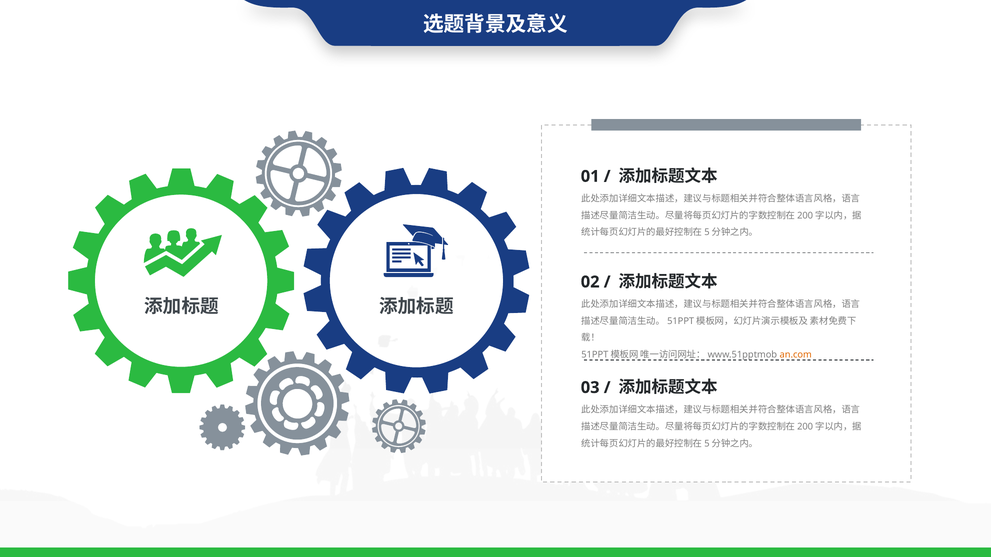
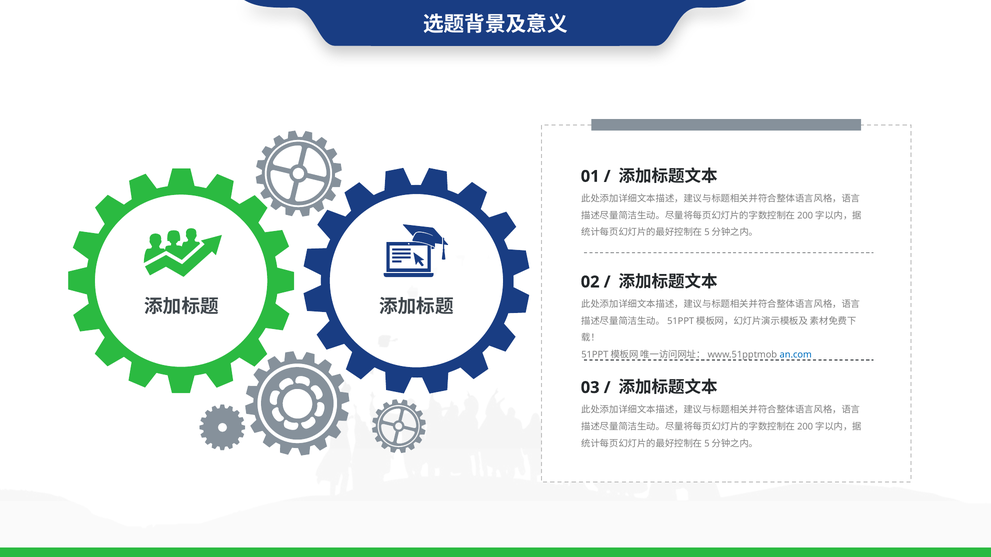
an.com colour: orange -> blue
